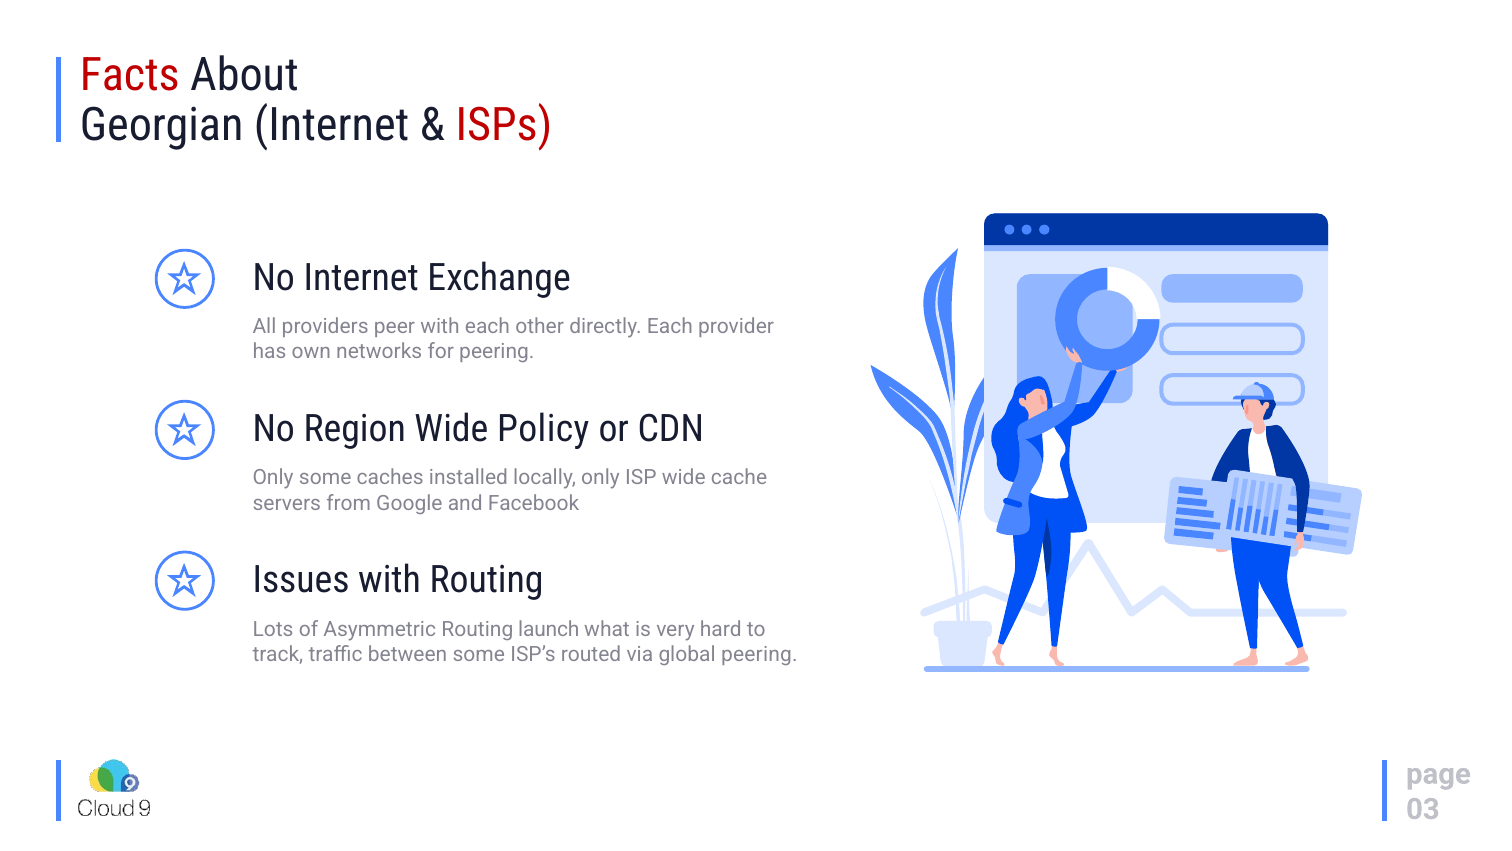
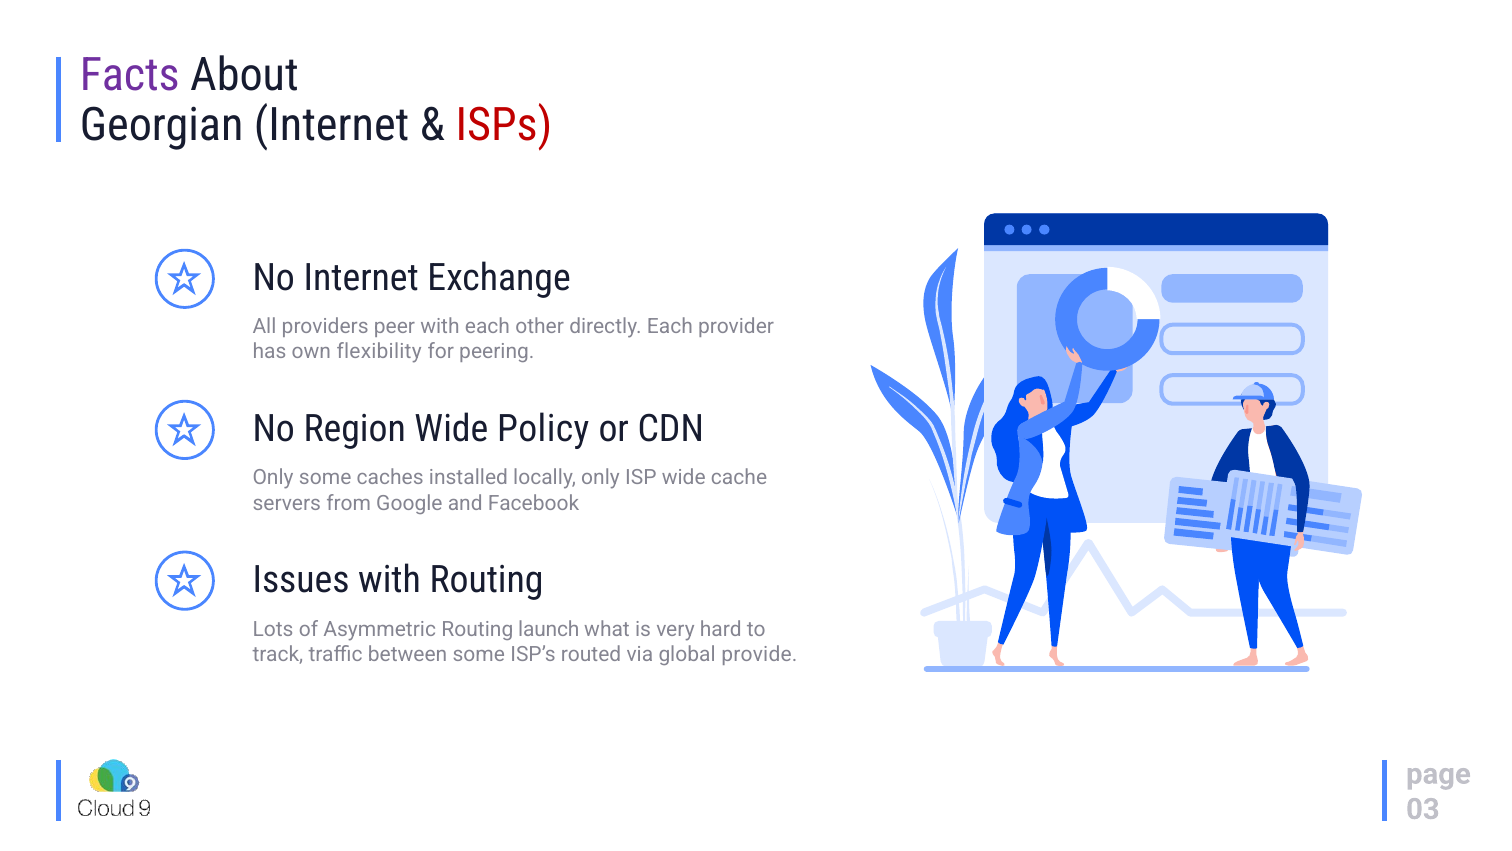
Facts colour: red -> purple
networks: networks -> flexibility
global peering: peering -> provide
